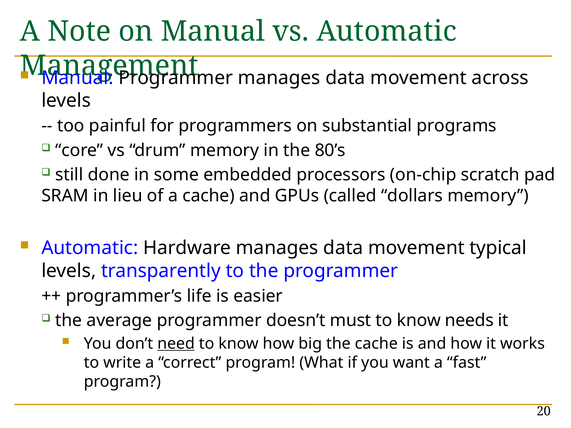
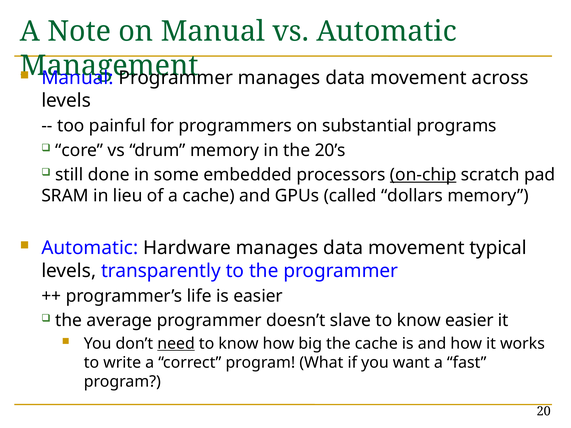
80’s: 80’s -> 20’s
on-chip underline: none -> present
must: must -> slave
know needs: needs -> easier
